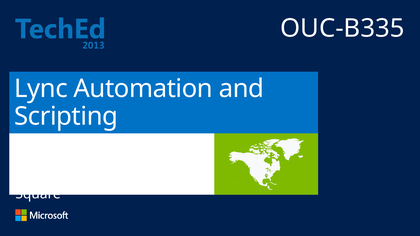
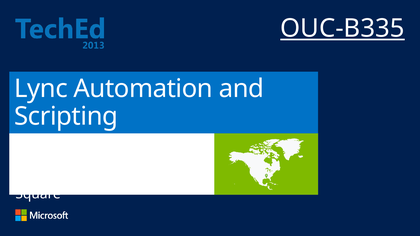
OUC-B335 underline: none -> present
